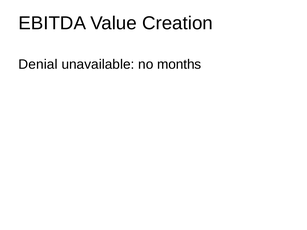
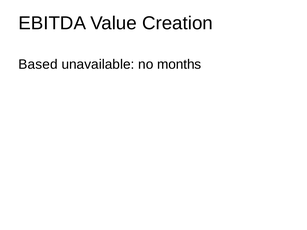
Denial: Denial -> Based
